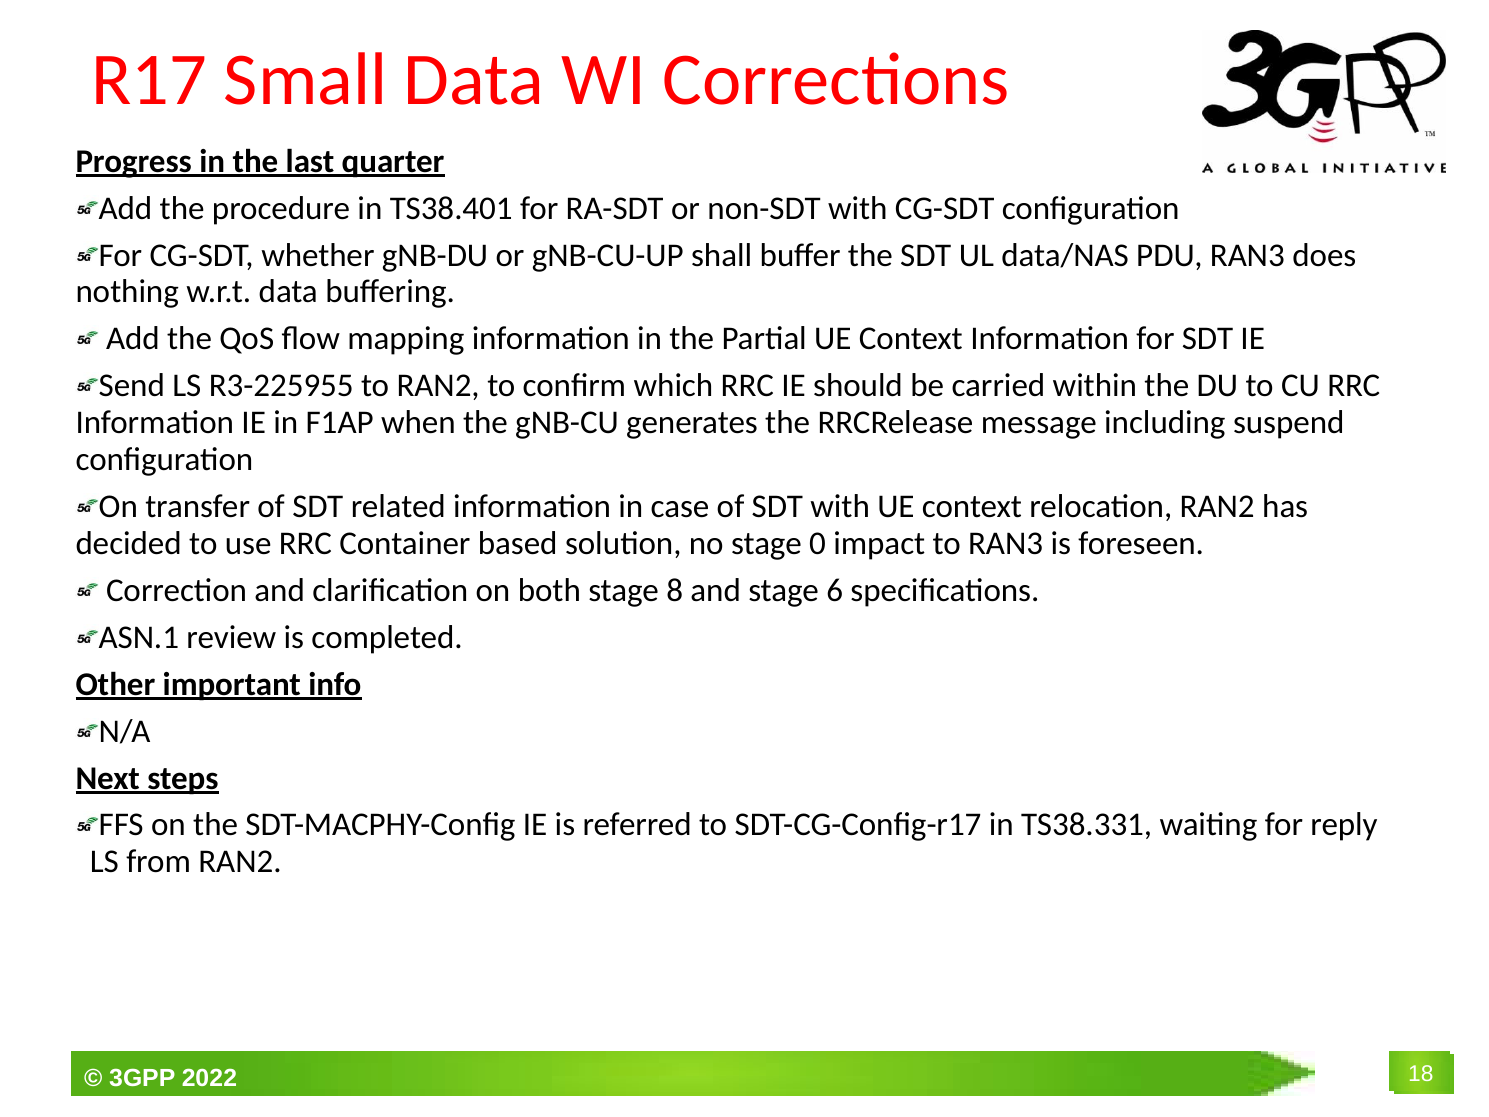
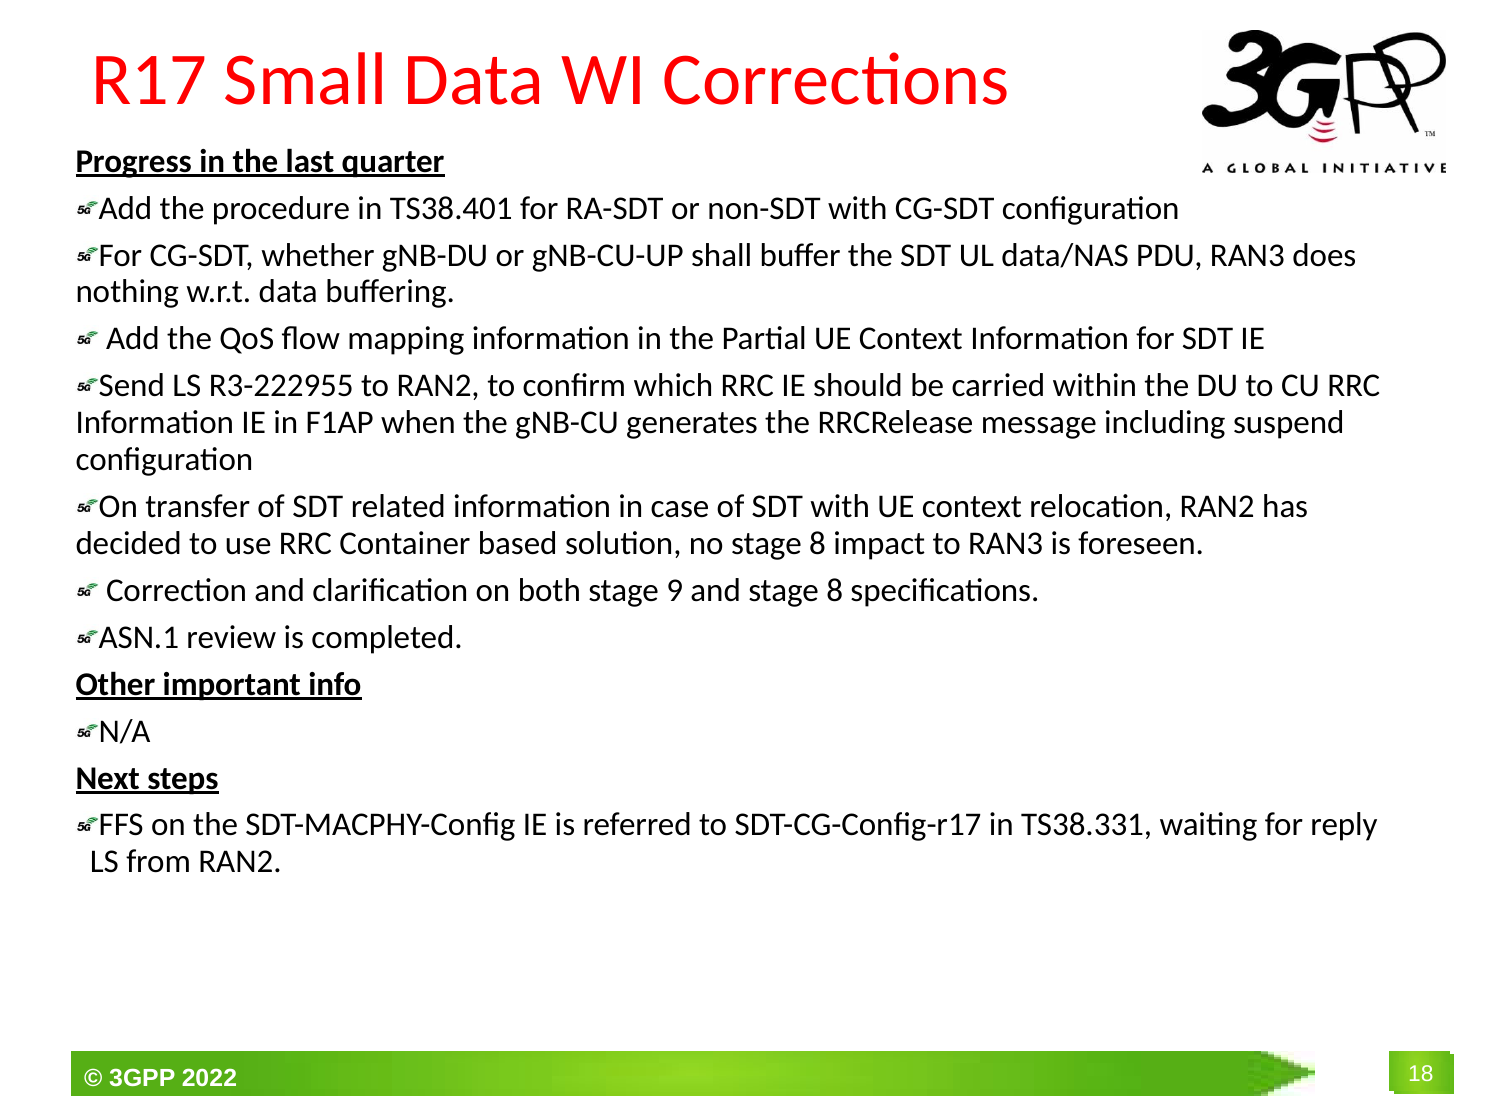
R3-225955: R3-225955 -> R3-222955
no stage 0: 0 -> 8
8: 8 -> 9
and stage 6: 6 -> 8
